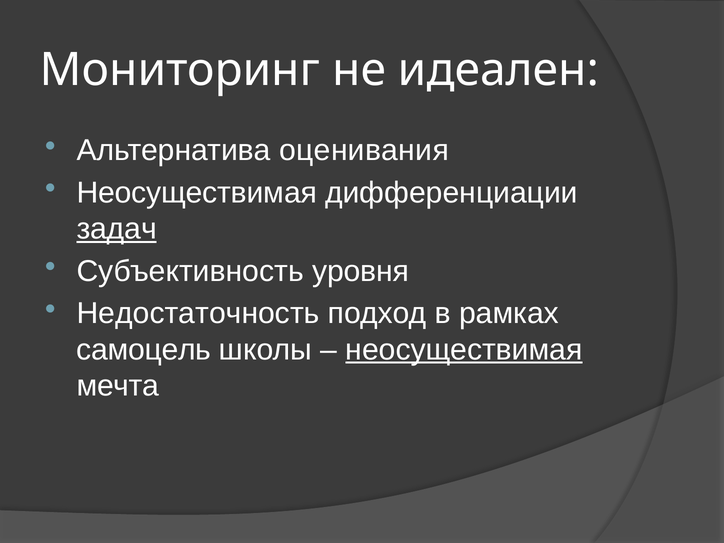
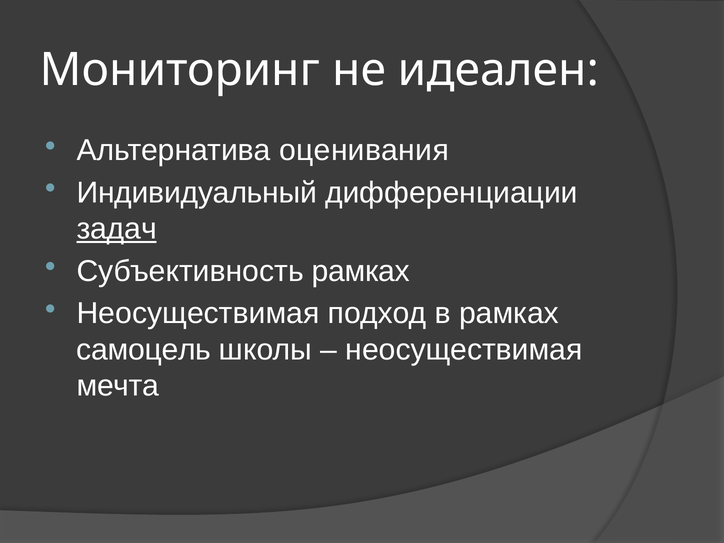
Неосуществимая at (197, 193): Неосуществимая -> Индивидуальный
Субъективность уровня: уровня -> рамках
Недостаточность at (198, 313): Недостаточность -> Неосуществимая
неосуществимая at (464, 350) underline: present -> none
